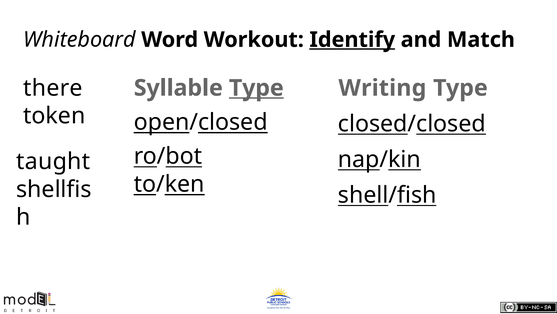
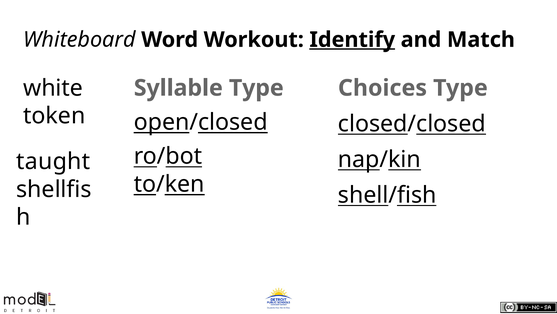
there: there -> white
Type at (256, 88) underline: present -> none
Writing: Writing -> Choices
